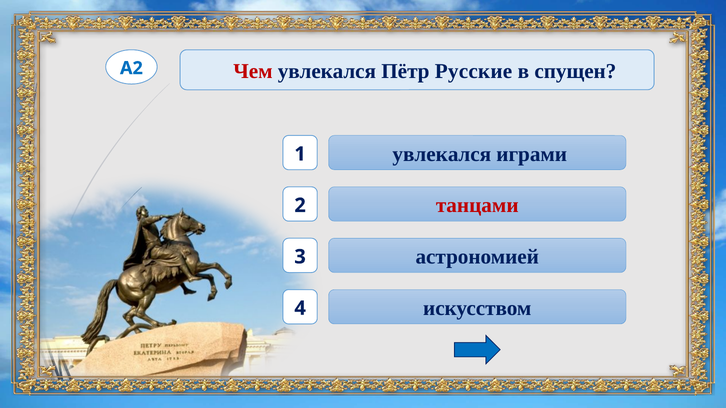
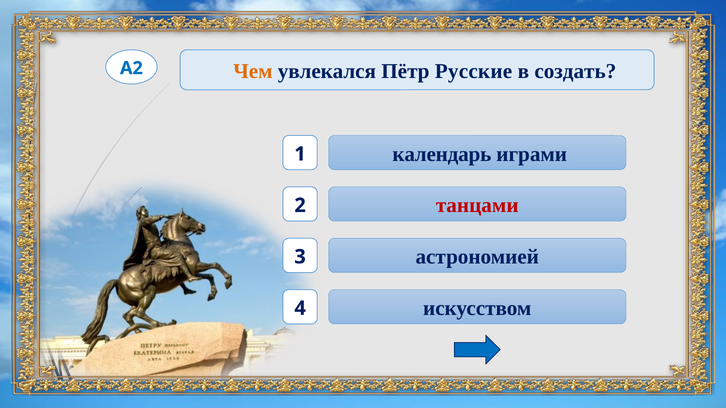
Чем colour: red -> orange
спущен: спущен -> создать
увлекался at (442, 154): увлекался -> календарь
